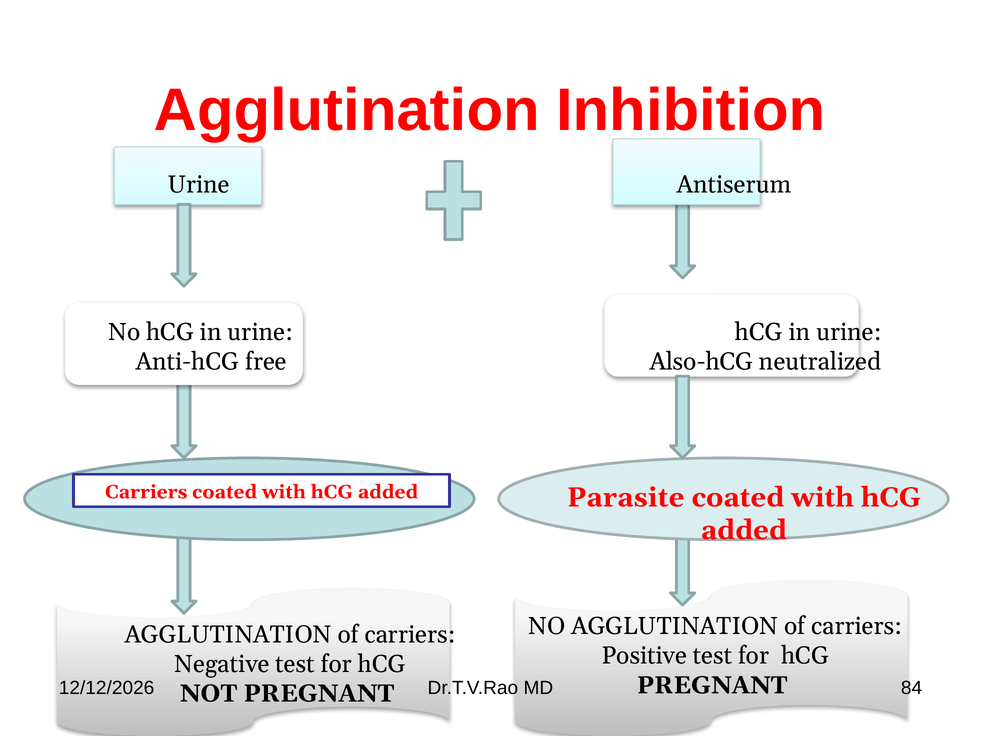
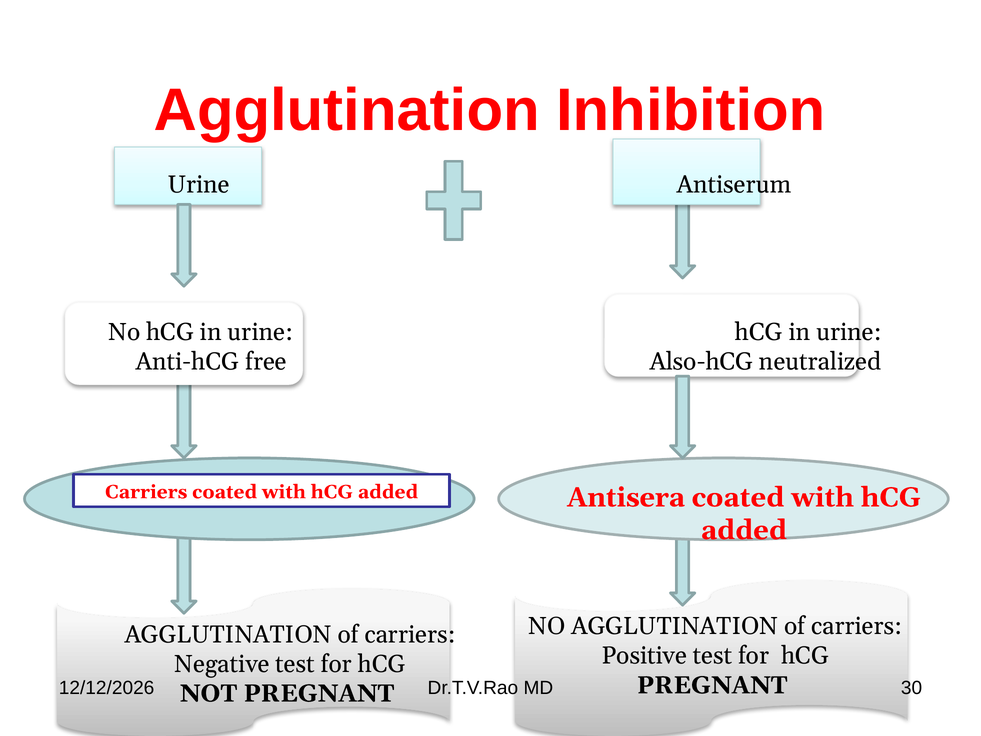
Parasite: Parasite -> Antisera
84: 84 -> 30
